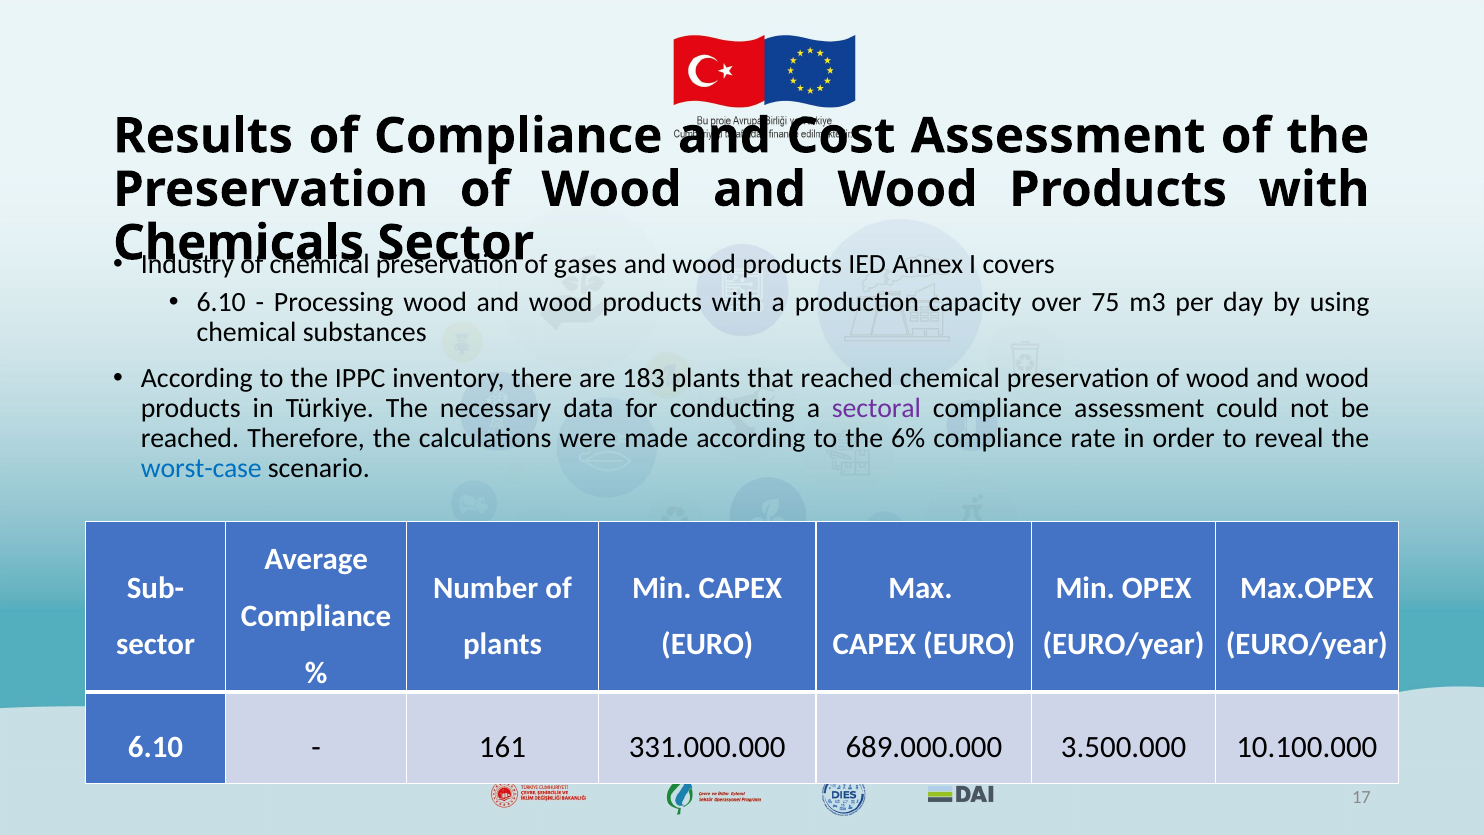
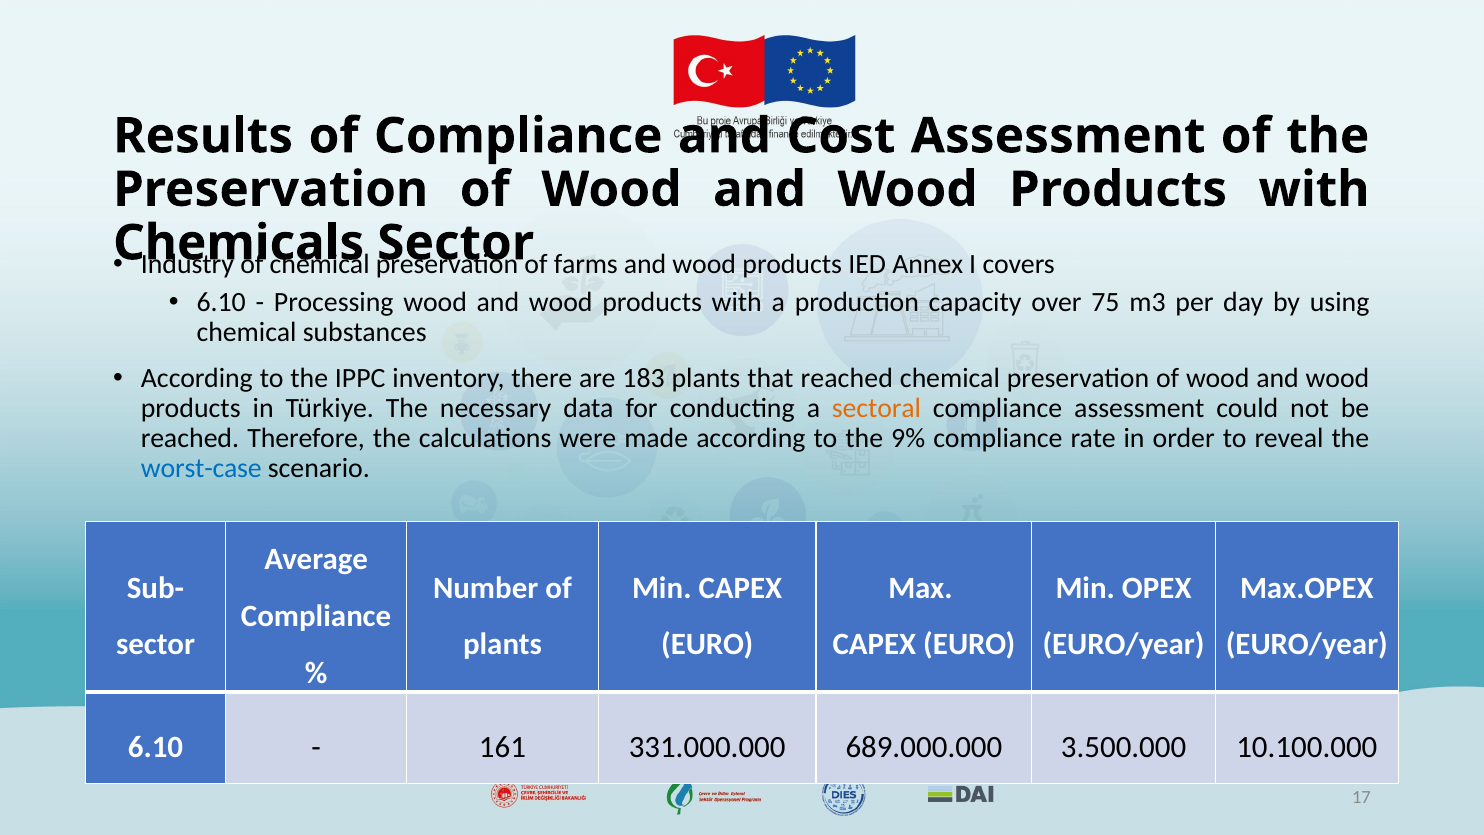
gases: gases -> farms
sectoral colour: purple -> orange
6%: 6% -> 9%
